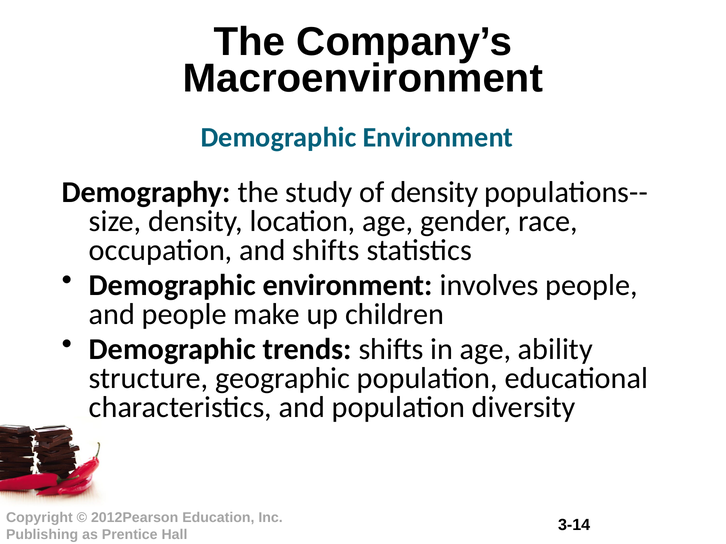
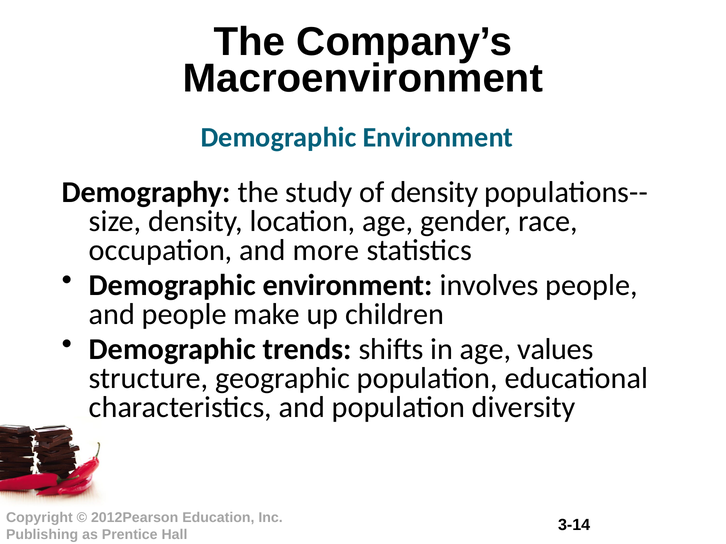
and shifts: shifts -> more
ability: ability -> values
